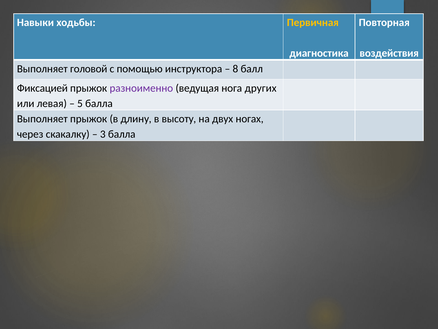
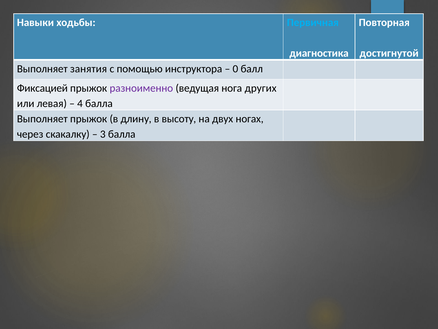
Первичная colour: yellow -> light blue
воздействия: воздействия -> достигнутой
головой: головой -> занятия
8: 8 -> 0
5: 5 -> 4
